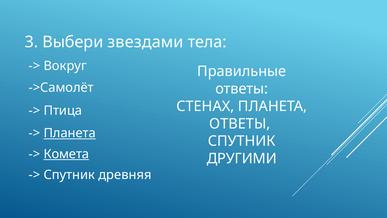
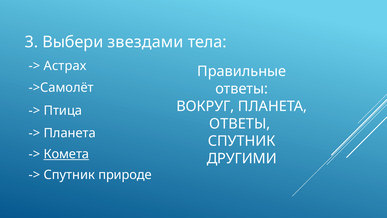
Вокруг: Вокруг -> Астрах
СТЕНАХ: СТЕНАХ -> ВОКРУГ
Планета at (70, 133) underline: present -> none
древняя: древняя -> природе
